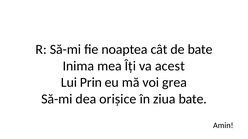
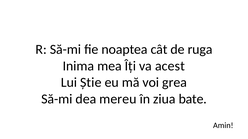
de bate: bate -> ruga
Prin: Prin -> Știe
orișice: orișice -> mereu
